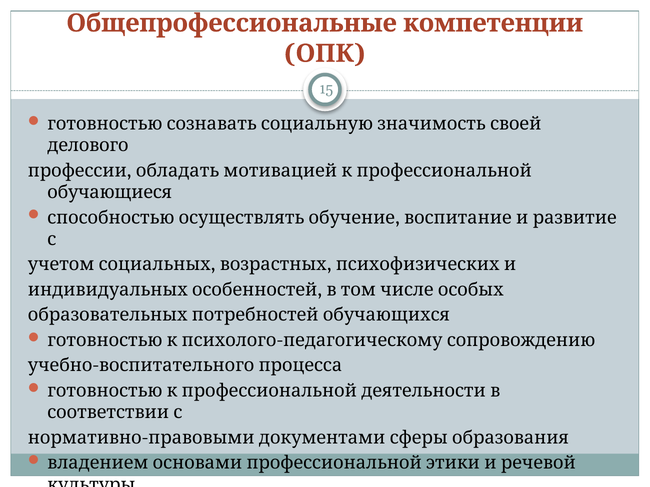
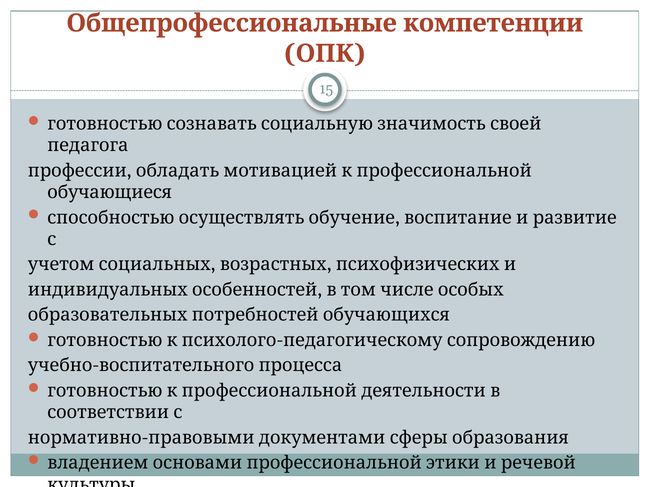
делового: делового -> педагога
